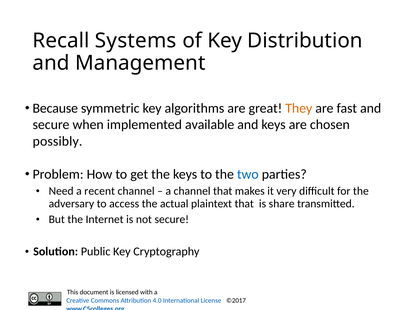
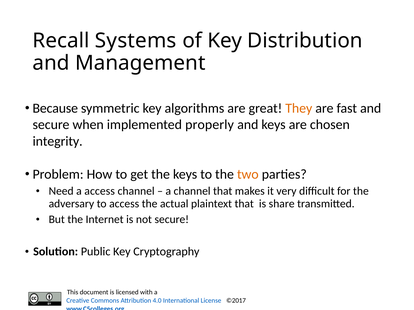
available: available -> properly
possibly: possibly -> integrity
two colour: blue -> orange
a recent: recent -> access
